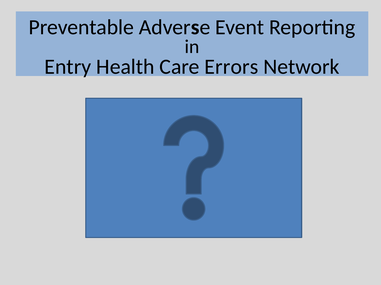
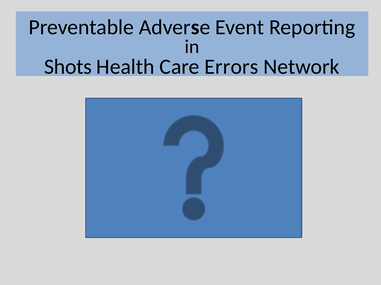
Entry: Entry -> Shots
